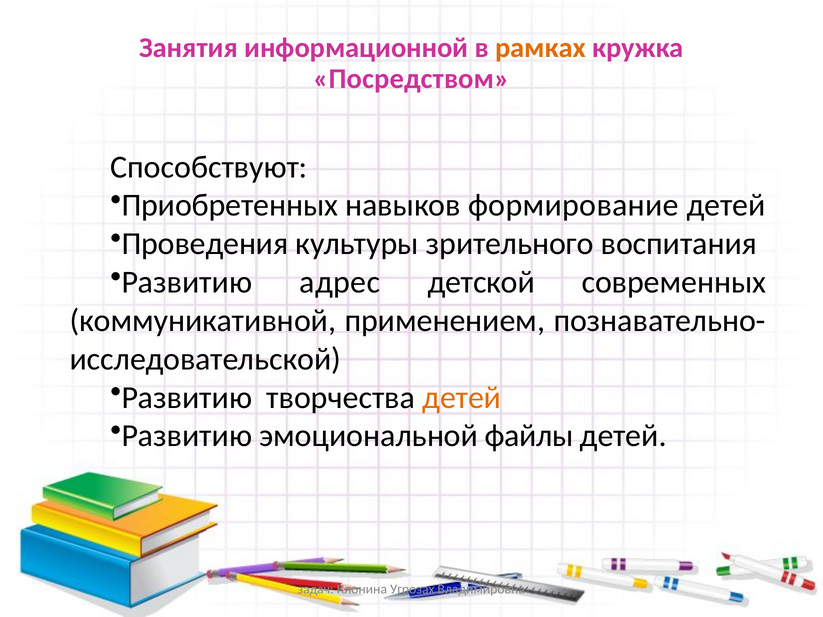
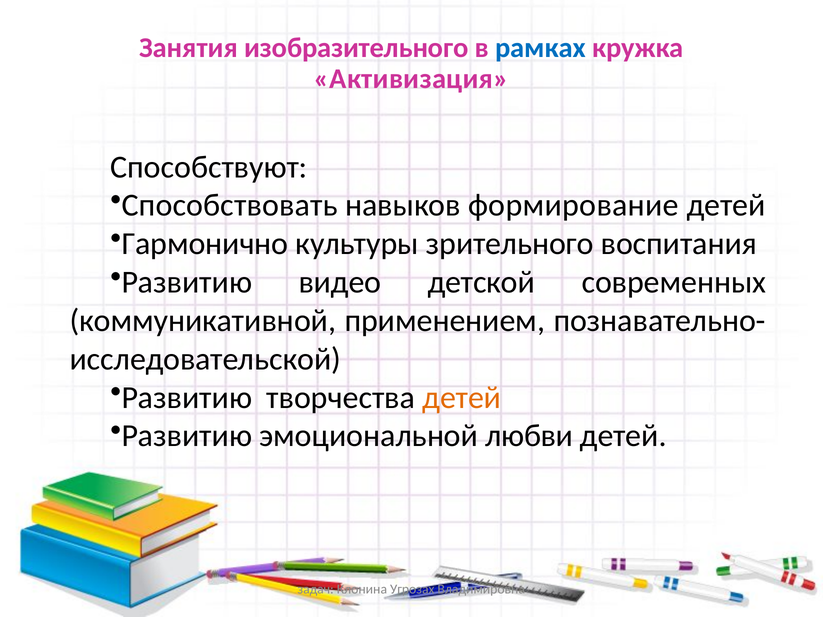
информационной: информационной -> изобразительного
рамках colour: orange -> blue
Посредством: Посредством -> Активизация
Приобретенных: Приобретенных -> Способствовать
Проведения: Проведения -> Гармонично
адрес: адрес -> видео
файлы: файлы -> любви
